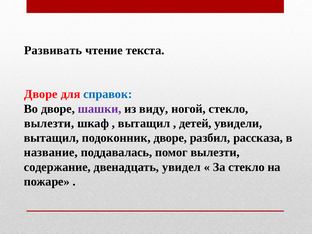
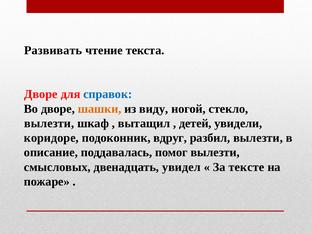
шашки colour: purple -> orange
вытащил at (51, 138): вытащил -> коридоре
подоконник дворе: дворе -> вдруг
разбил рассказа: рассказа -> вылезти
название: название -> описание
содержание: содержание -> смысловых
За стекло: стекло -> тексте
